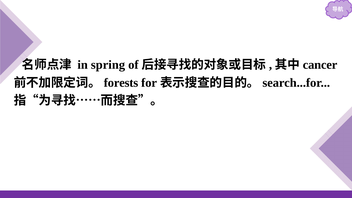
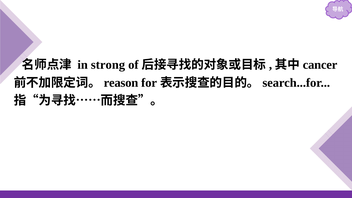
spring: spring -> strong
forests: forests -> reason
